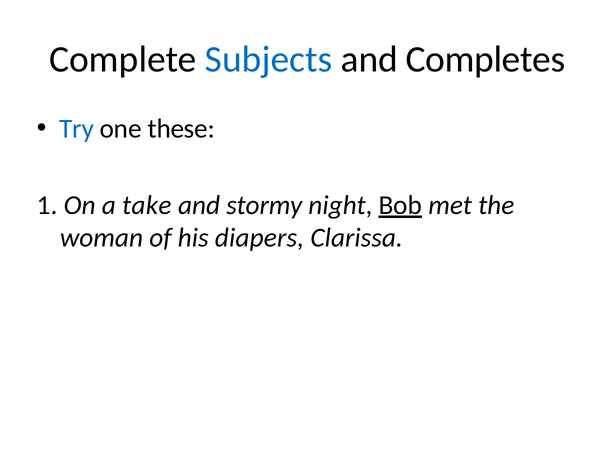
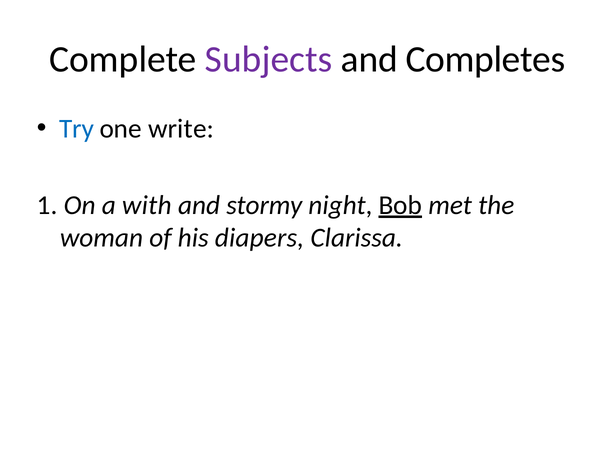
Subjects colour: blue -> purple
these: these -> write
take: take -> with
